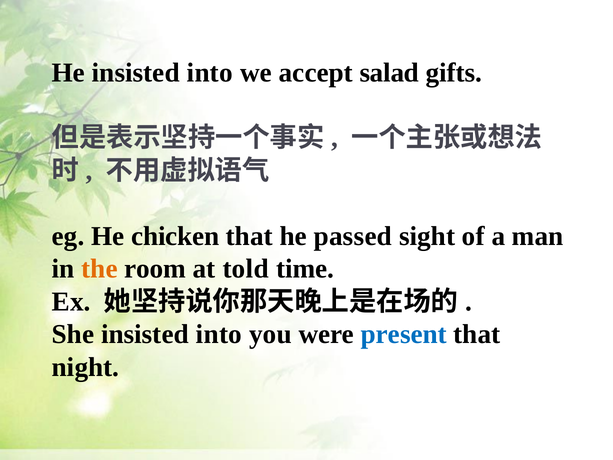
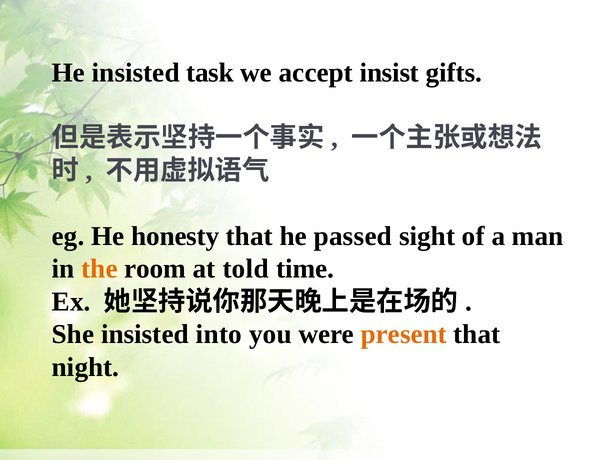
He insisted into: into -> task
salad: salad -> insist
chicken: chicken -> honesty
present colour: blue -> orange
